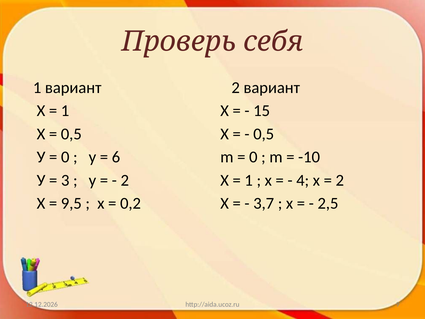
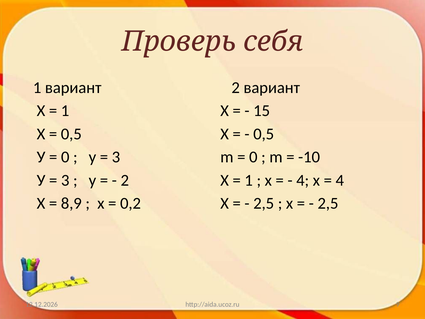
6 at (116, 157): 6 -> 3
2 at (340, 180): 2 -> 4
9,5: 9,5 -> 8,9
3,7 at (264, 203): 3,7 -> 2,5
